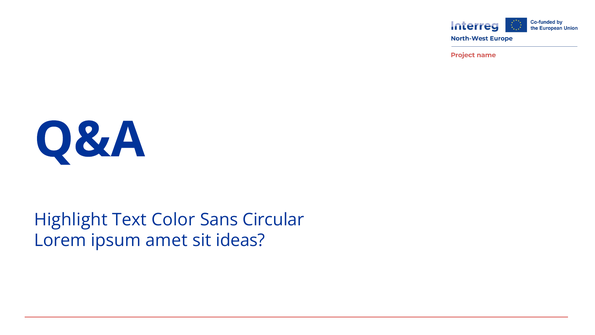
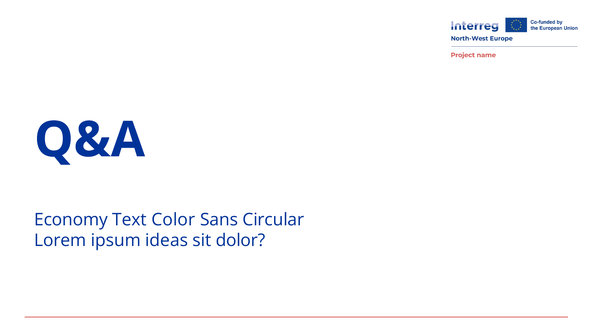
Highlight: Highlight -> Economy
amet: amet -> ideas
ideas: ideas -> dolor
